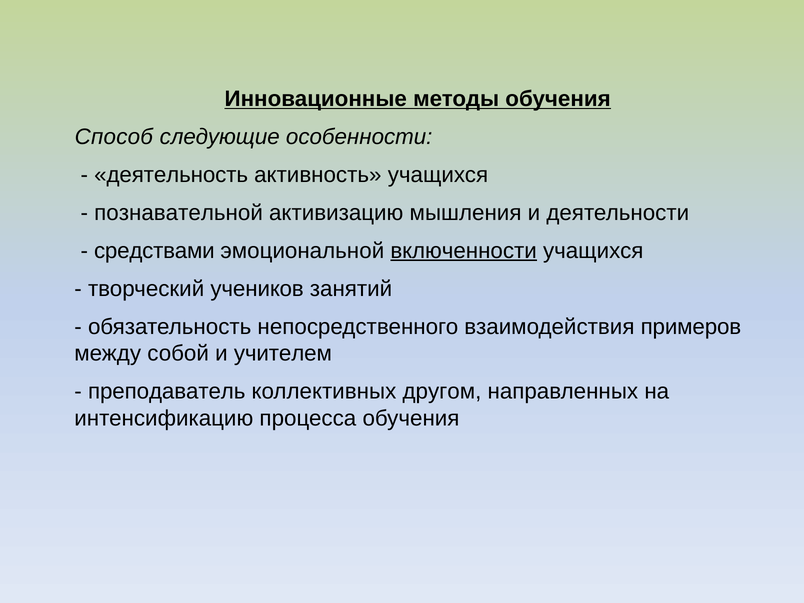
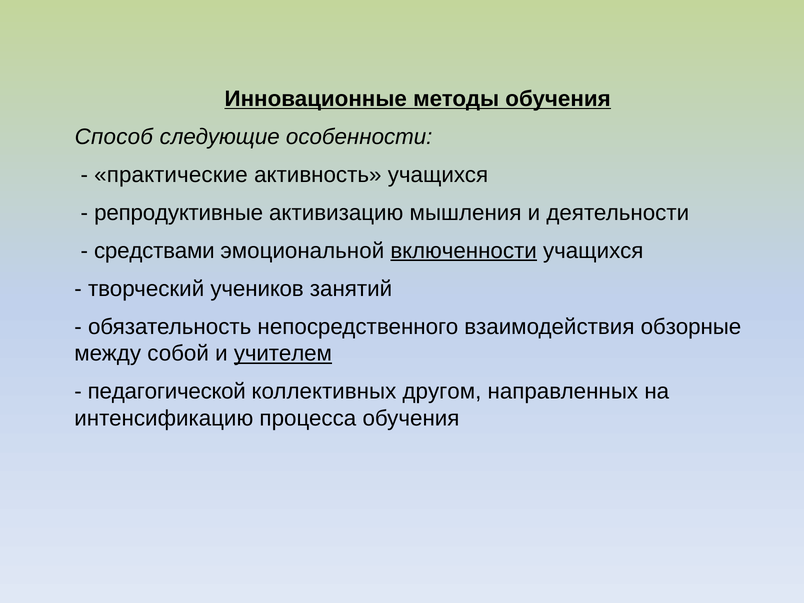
деятельность: деятельность -> практические
познавательной: познавательной -> репродуктивные
примеров: примеров -> обзорные
учителем underline: none -> present
преподаватель: преподаватель -> педагогической
